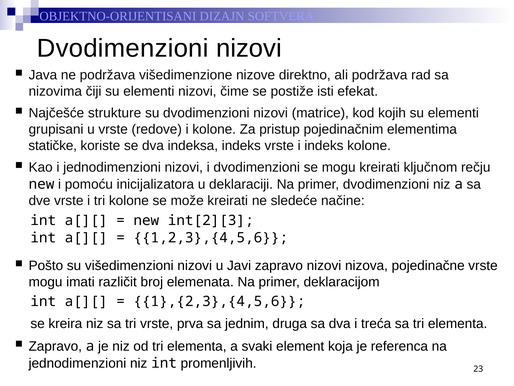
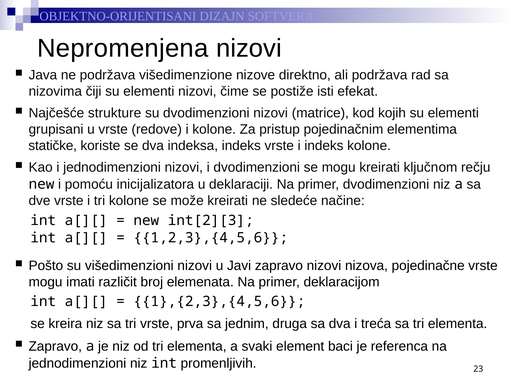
Dvodimenzioni at (123, 48): Dvodimenzioni -> Nepromenjena
koja: koja -> baci
